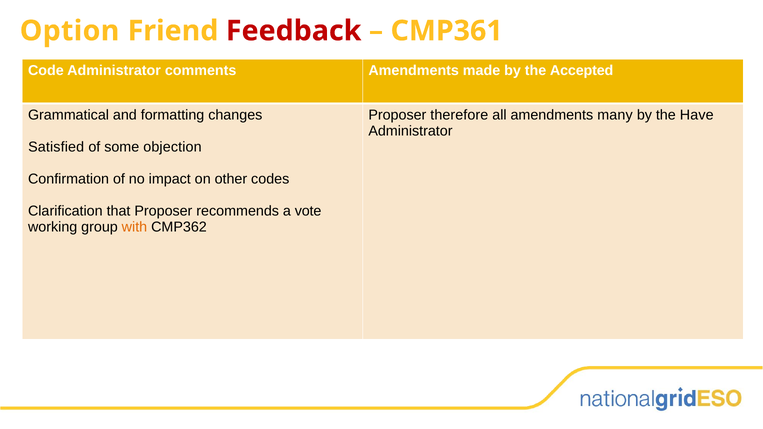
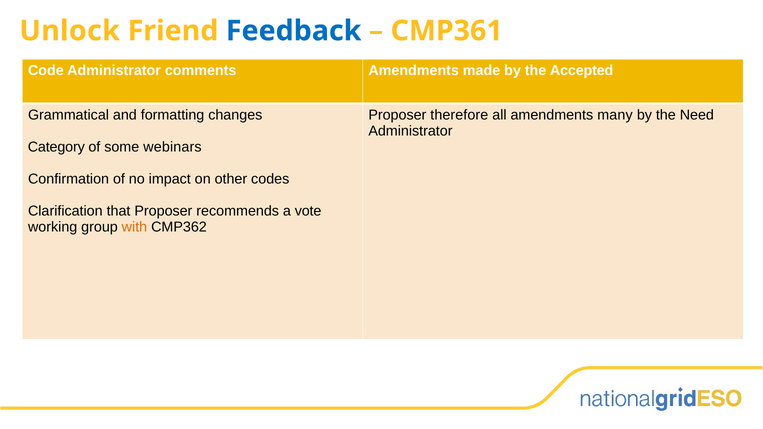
Option: Option -> Unlock
Feedback colour: red -> blue
Have: Have -> Need
Satisfied: Satisfied -> Category
objection: objection -> webinars
